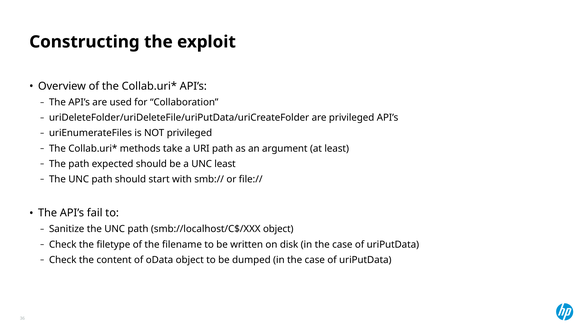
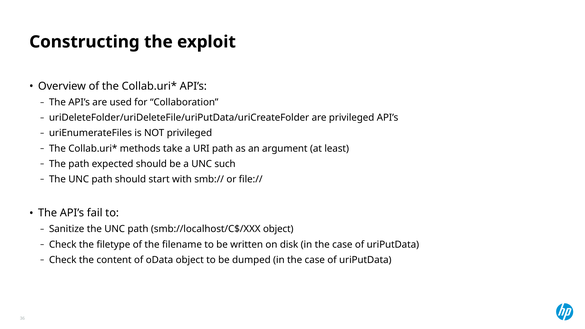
UNC least: least -> such
